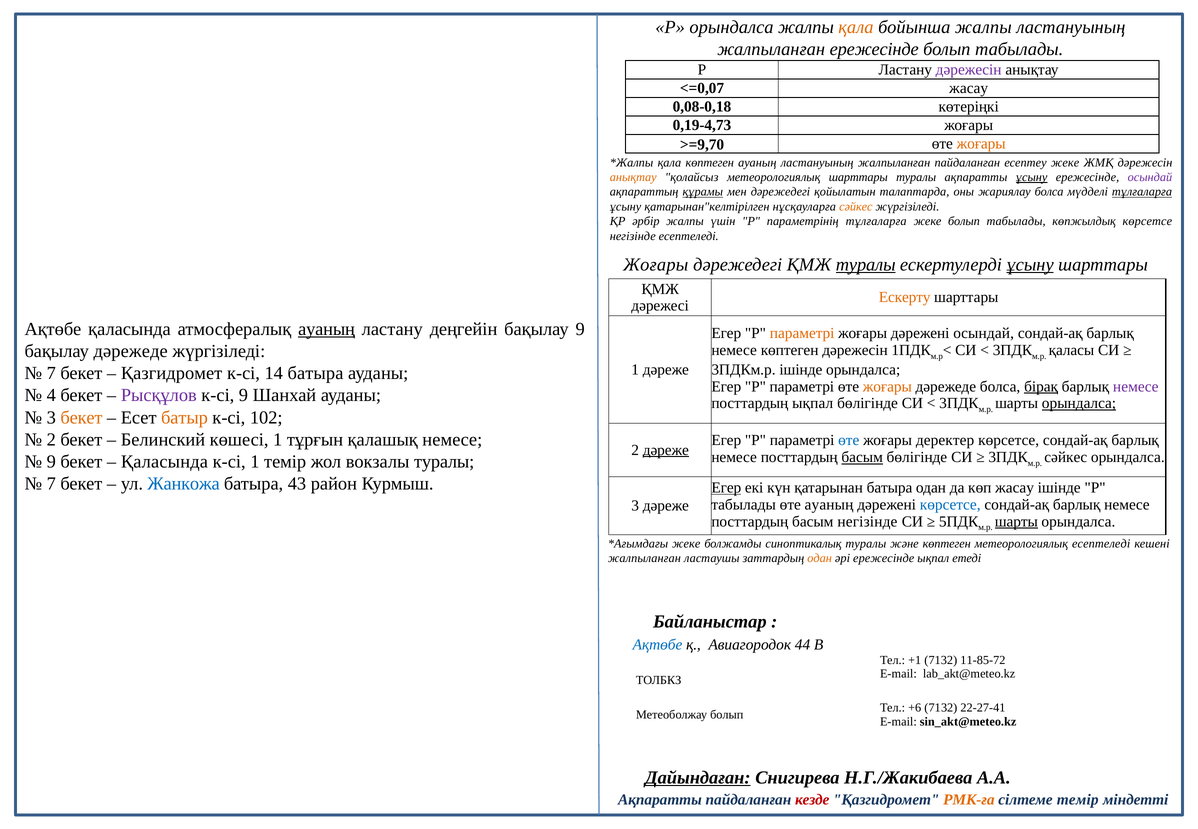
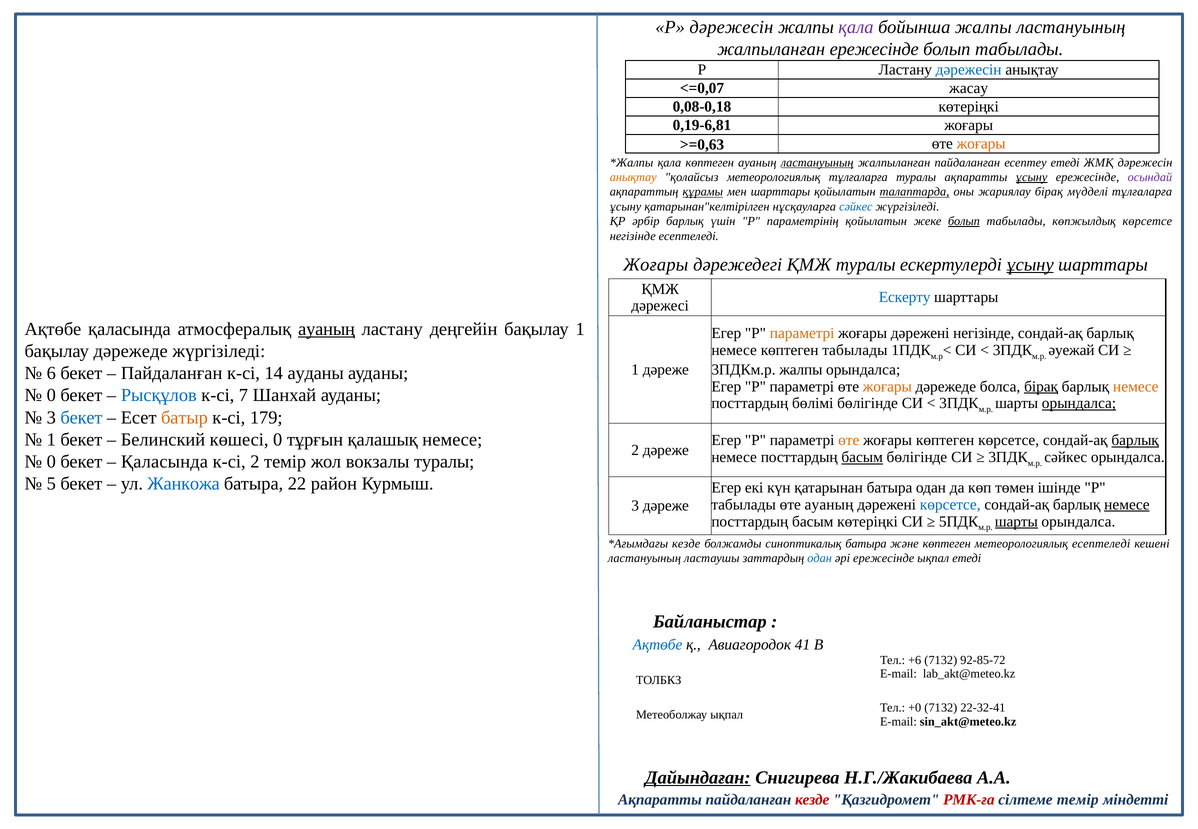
Р орындалса: орындалса -> дәрежесін
қала at (856, 27) colour: orange -> purple
дәрежесін at (969, 70) colour: purple -> blue
0,19-4,73: 0,19-4,73 -> 0,19-6,81
>=9,70: >=9,70 -> >=0,63
ластануының at (817, 163) underline: none -> present
есептеу жеке: жеке -> етеді
метеорологиялық шарттары: шарттары -> тұлғаларға
мен дәрежедегі: дәрежедегі -> шарттары
талаптарда underline: none -> present
жариялау болса: болса -> бірақ
тұлғаларға at (1142, 192) underline: present -> none
сәйкес at (856, 207) colour: orange -> blue
әрбір жалпы: жалпы -> барлық
параметрінің тұлғаларға: тұлғаларға -> қойылатын
болып at (964, 221) underline: none -> present
туралы at (866, 265) underline: present -> none
Ескерту colour: orange -> blue
бақылау 9: 9 -> 1
дәрежені осындай: осындай -> негізінде
көптеген дәрежесін: дәрежесін -> табылады
қаласы: қаласы -> әуежай
3ПДКм.р ішінде: ішінде -> жалпы
7 at (51, 373): 7 -> 6
Қазгидромет at (172, 373): Қазгидромет -> Пайдаланған
14 батыра: батыра -> ауданы
немесе at (1136, 387) colour: purple -> orange
4 at (51, 396): 4 -> 0
Рысқұлов colour: purple -> blue
к-сі 9: 9 -> 7
посттардың ықпал: ықпал -> бөлімі
бекет at (81, 418) colour: orange -> blue
102: 102 -> 179
2 at (51, 440): 2 -> 1
көшесі 1: 1 -> 0
өте at (849, 441) colour: blue -> orange
жоғары деректер: деректер -> көптеген
барлық at (1135, 441) underline: none -> present
дәреже at (666, 450) underline: present -> none
9 at (51, 462): 9 -> 0
к-сі 1: 1 -> 2
7 at (51, 484): 7 -> 5
43: 43 -> 22
Егер at (726, 488) underline: present -> none
көп жасау: жасау -> төмен
немесе at (1127, 505) underline: none -> present
басым негізінде: негізінде -> көтеріңкі
жеке at (686, 544): жеке -> кезде
синоптикалық туралы: туралы -> батыра
жалпыланған at (644, 559): жалпыланған -> ластануының
одан at (820, 559) colour: orange -> blue
44: 44 -> 41
+1: +1 -> +6
11-85-72: 11-85-72 -> 92-85-72
+6: +6 -> +0
22-27-41: 22-27-41 -> 22-32-41
Метеоболжау болып: болып -> ықпал
РМК-ға colour: orange -> red
